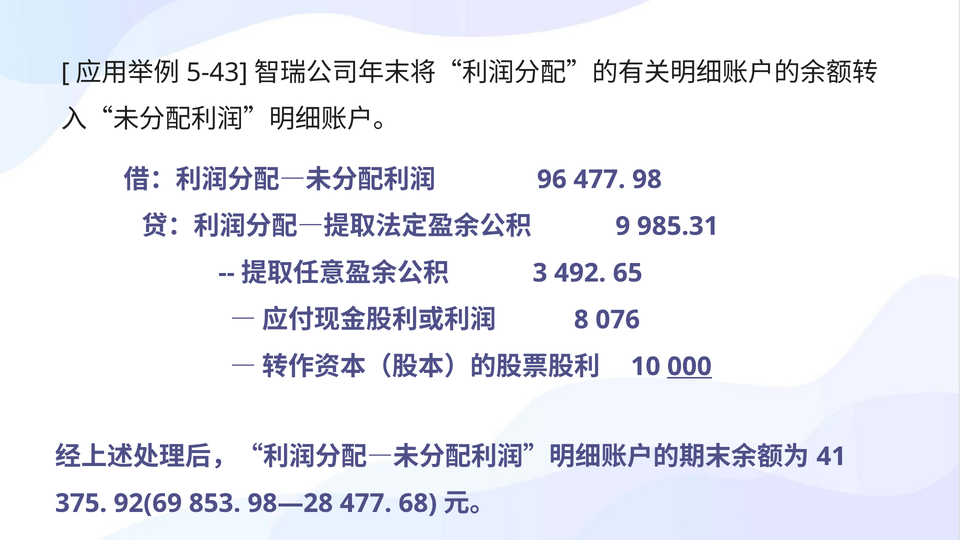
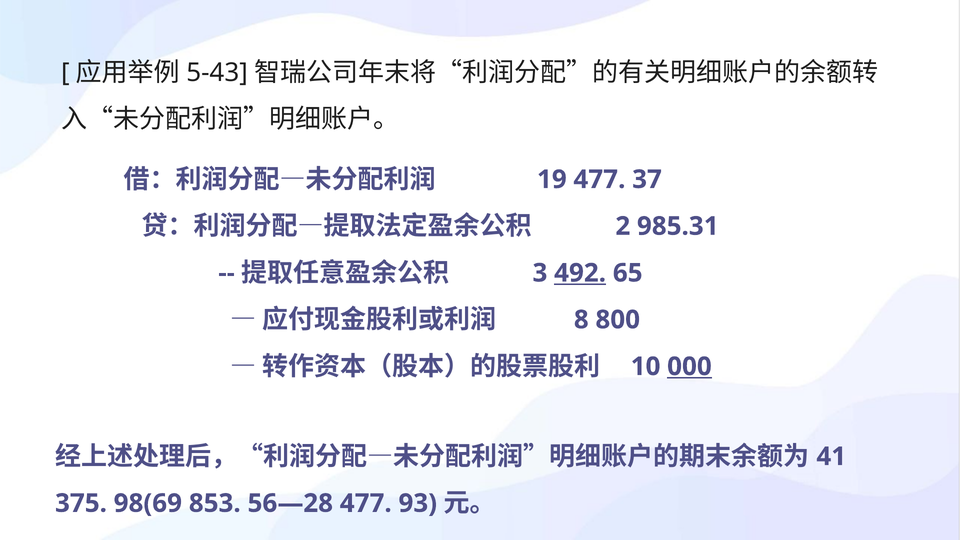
96: 96 -> 19
98: 98 -> 37
9: 9 -> 2
492 underline: none -> present
076: 076 -> 800
92(69: 92(69 -> 98(69
98—28: 98—28 -> 56—28
68: 68 -> 93
